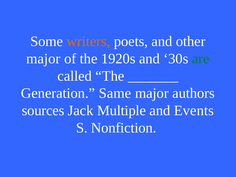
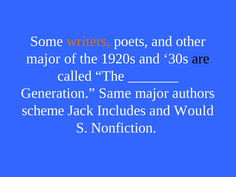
are colour: green -> black
sources: sources -> scheme
Multiple: Multiple -> Includes
Events: Events -> Would
